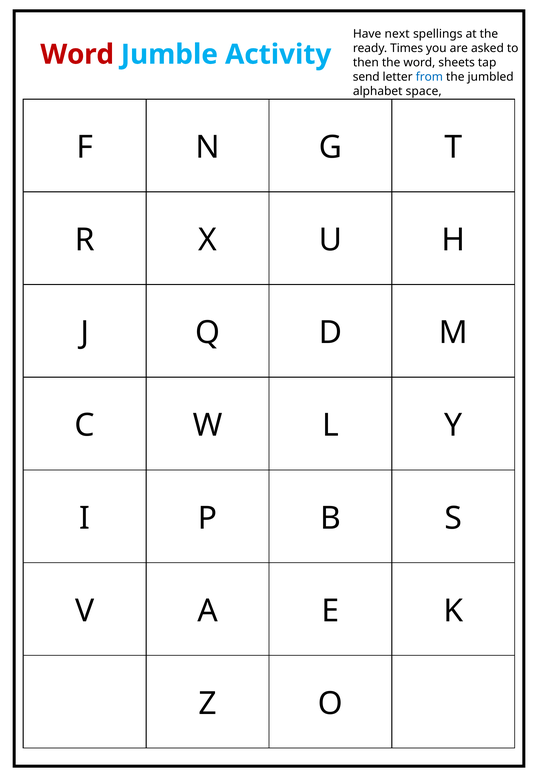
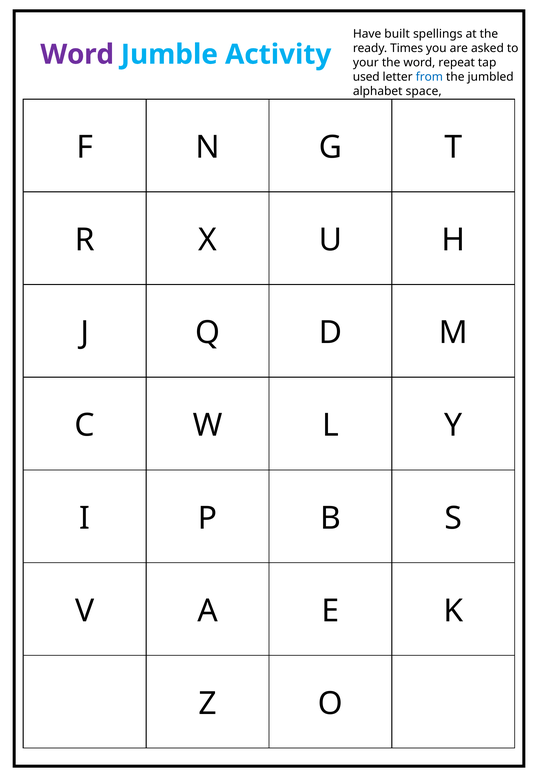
next: next -> built
Word at (77, 54) colour: red -> purple
then: then -> your
sheets: sheets -> repeat
send: send -> used
